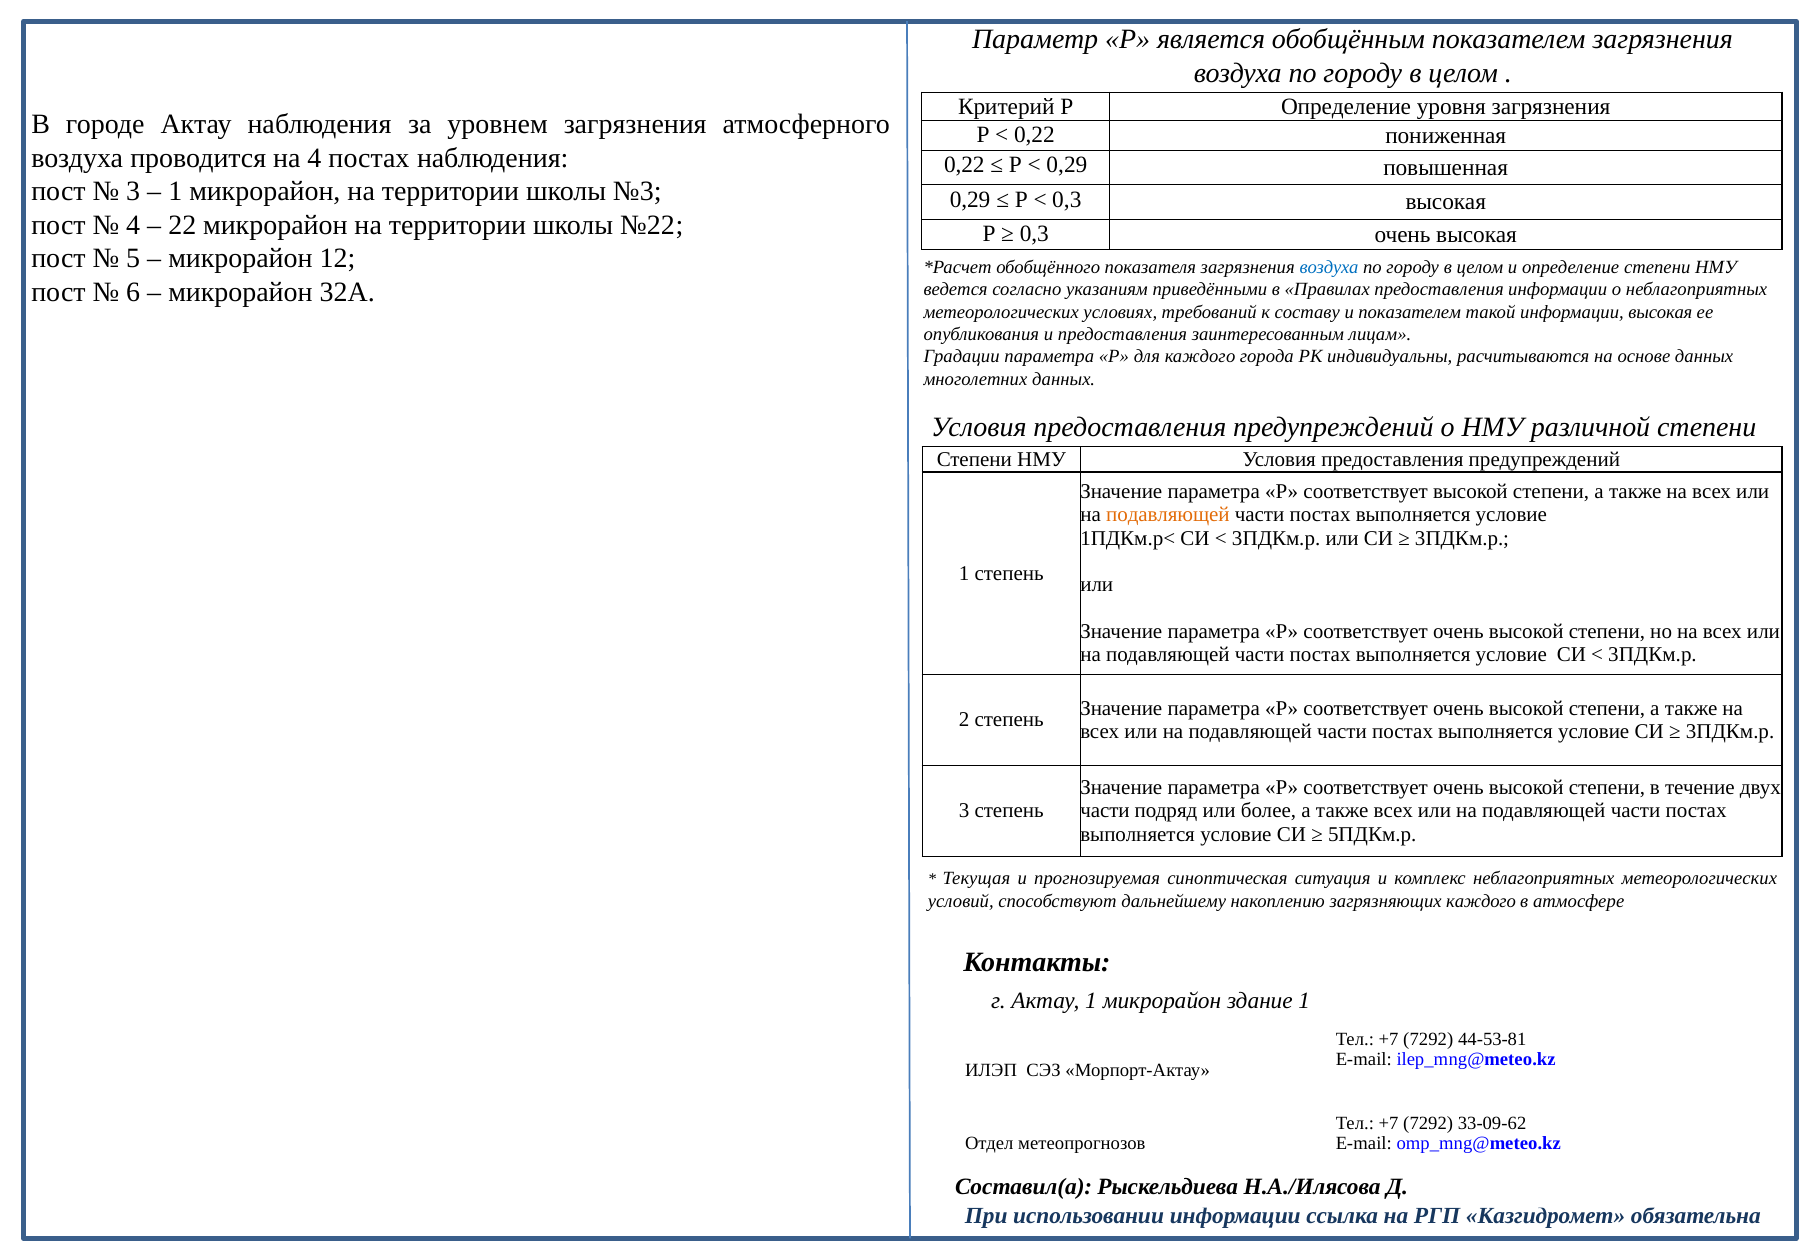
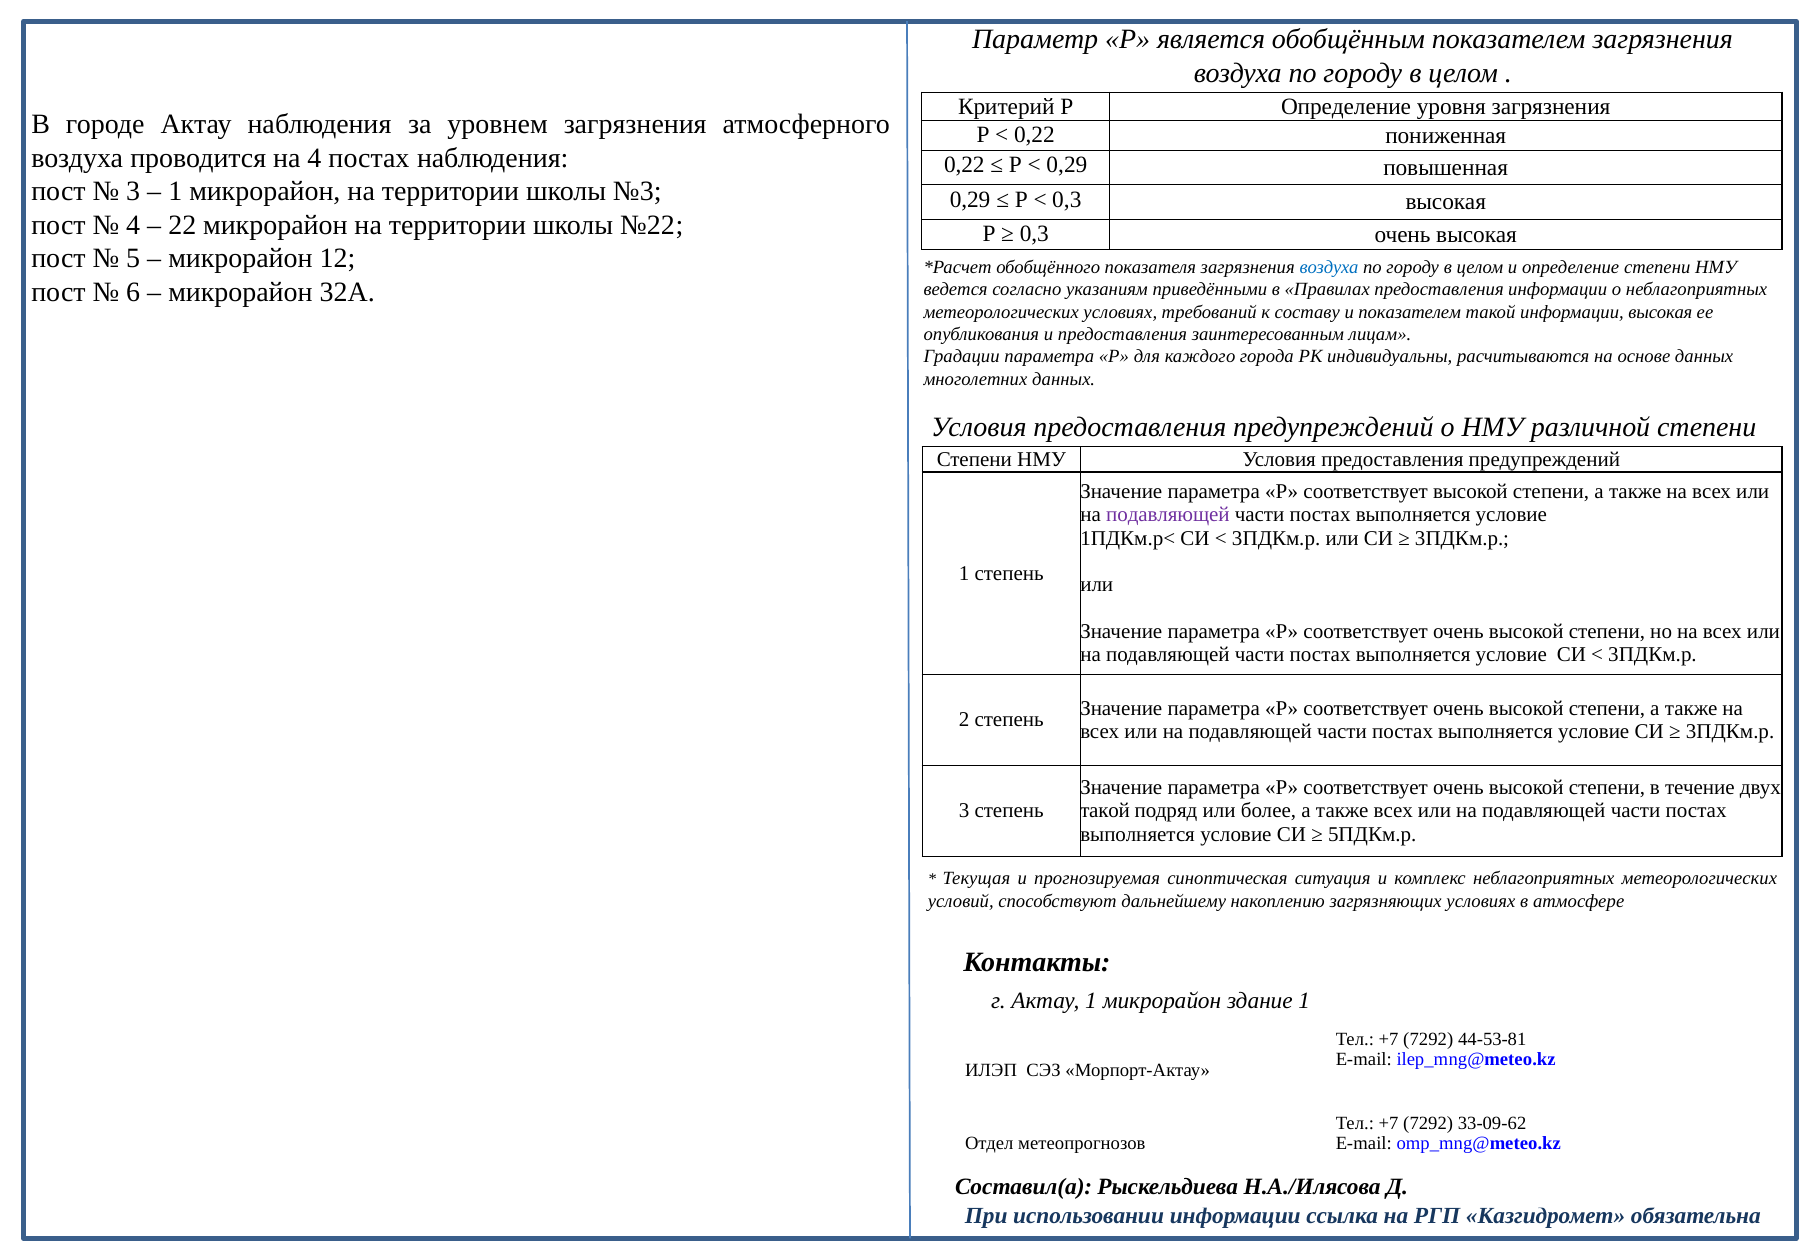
подавляющей at (1168, 515) colour: orange -> purple
части at (1105, 811): части -> такой
загрязняющих каждого: каждого -> условиях
